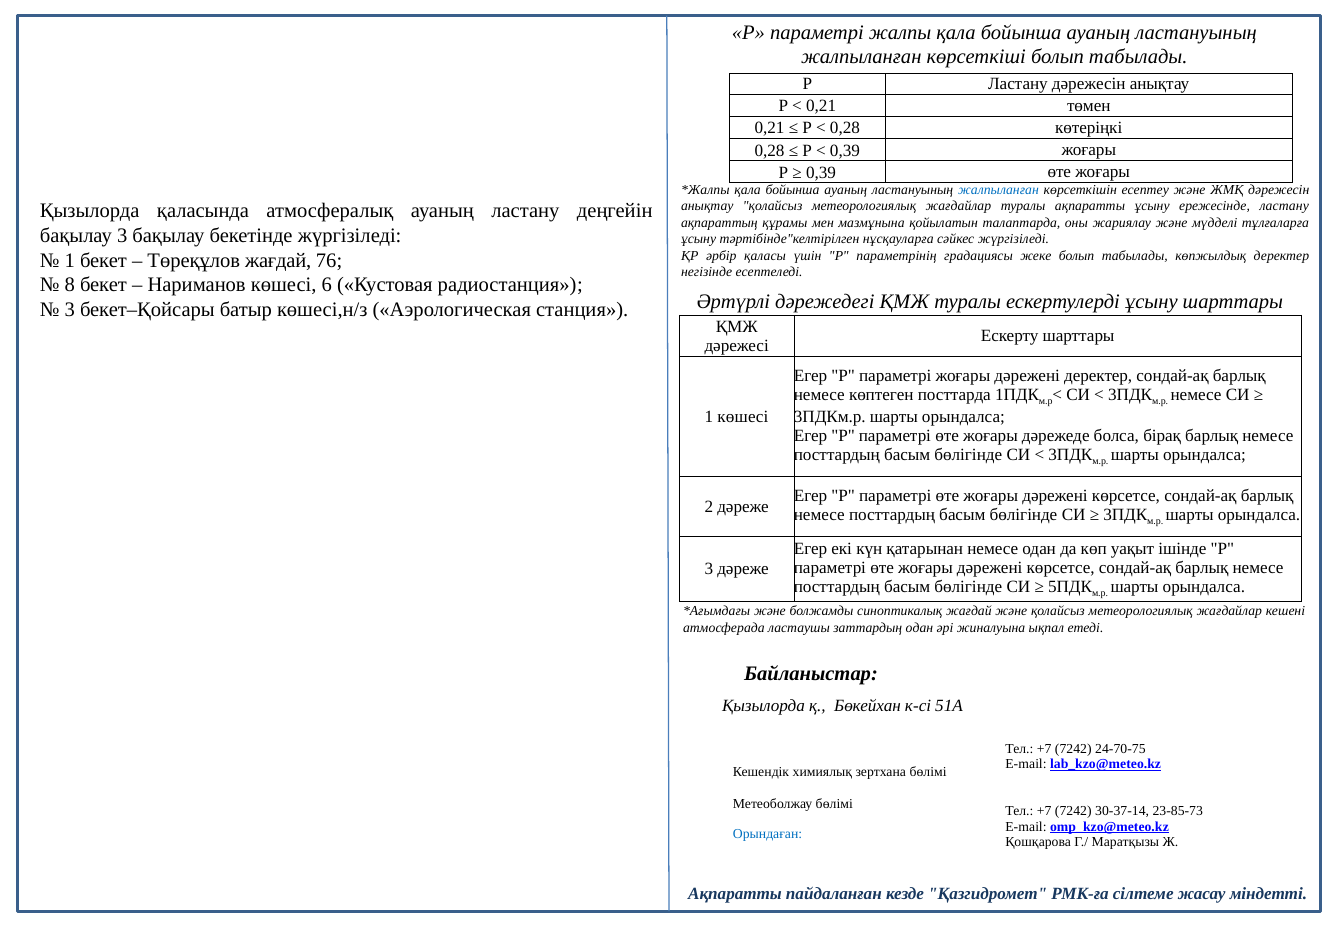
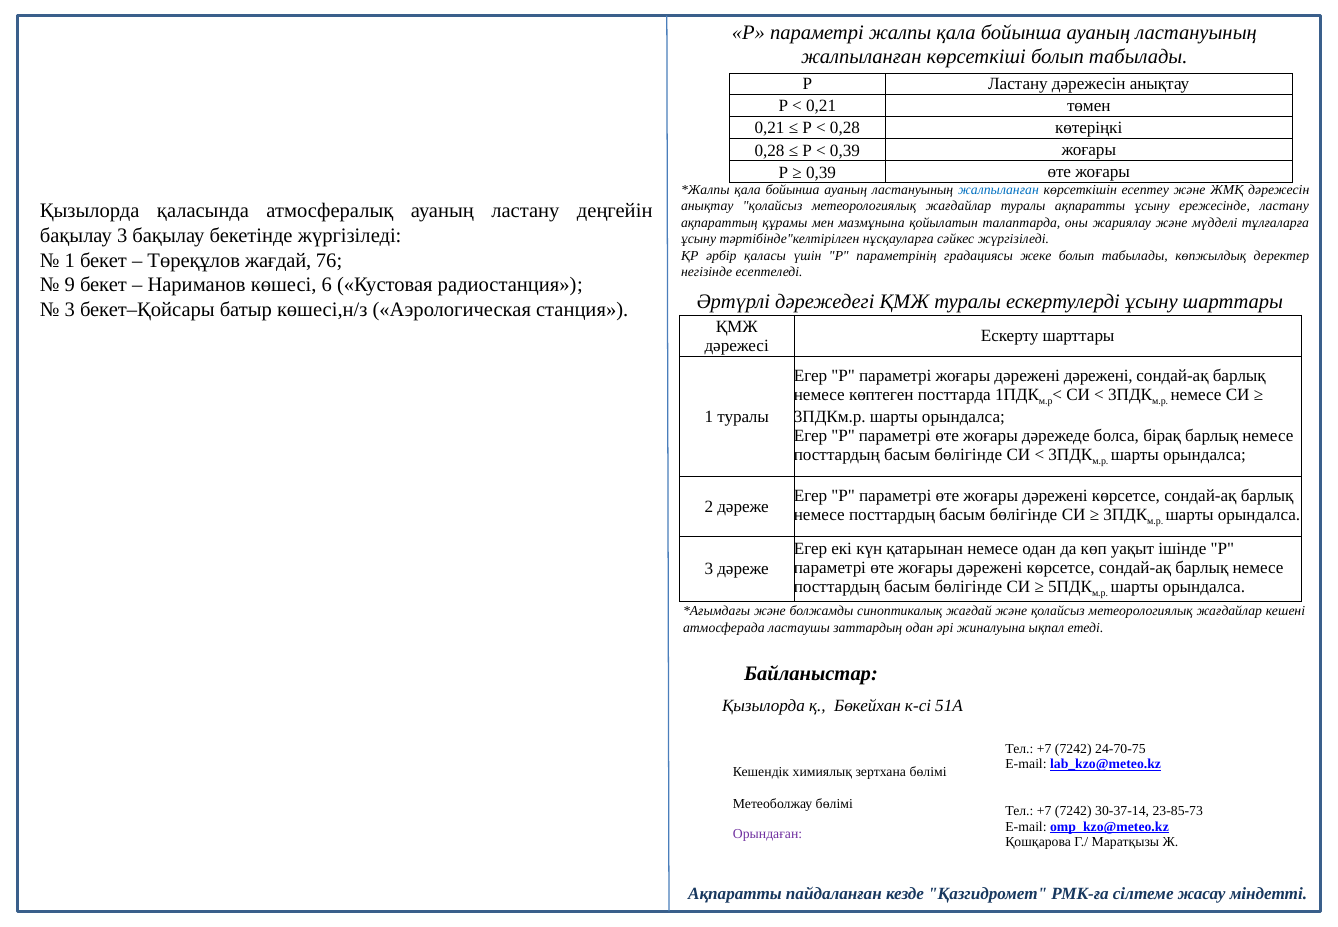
8: 8 -> 9
дәрежені деректер: деректер -> дәрежені
1 көшесі: көшесі -> туралы
Орындаған colour: blue -> purple
